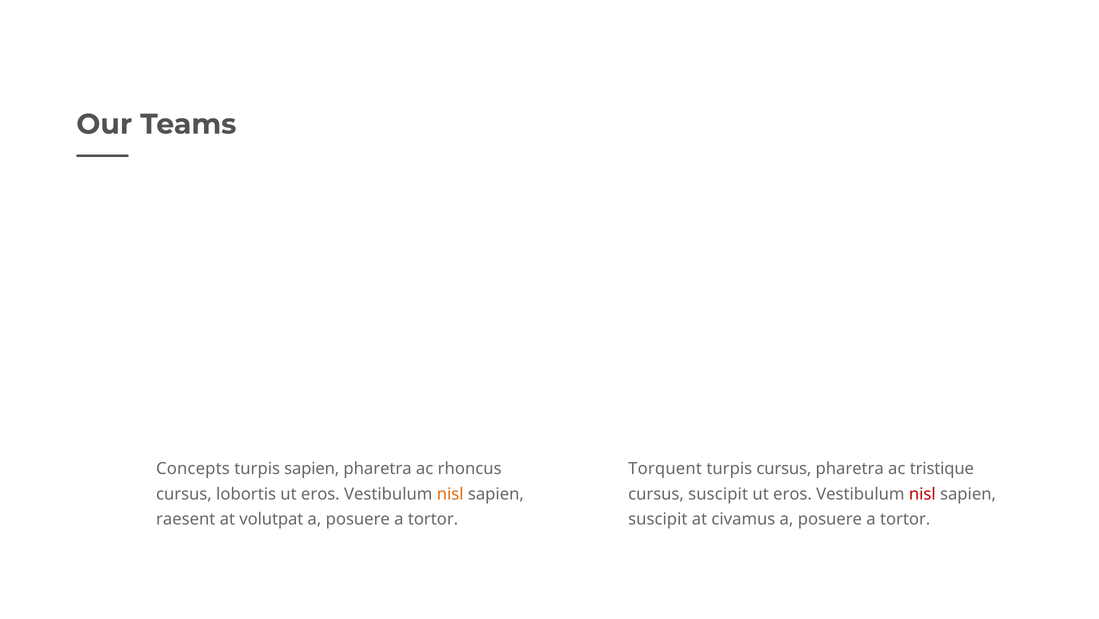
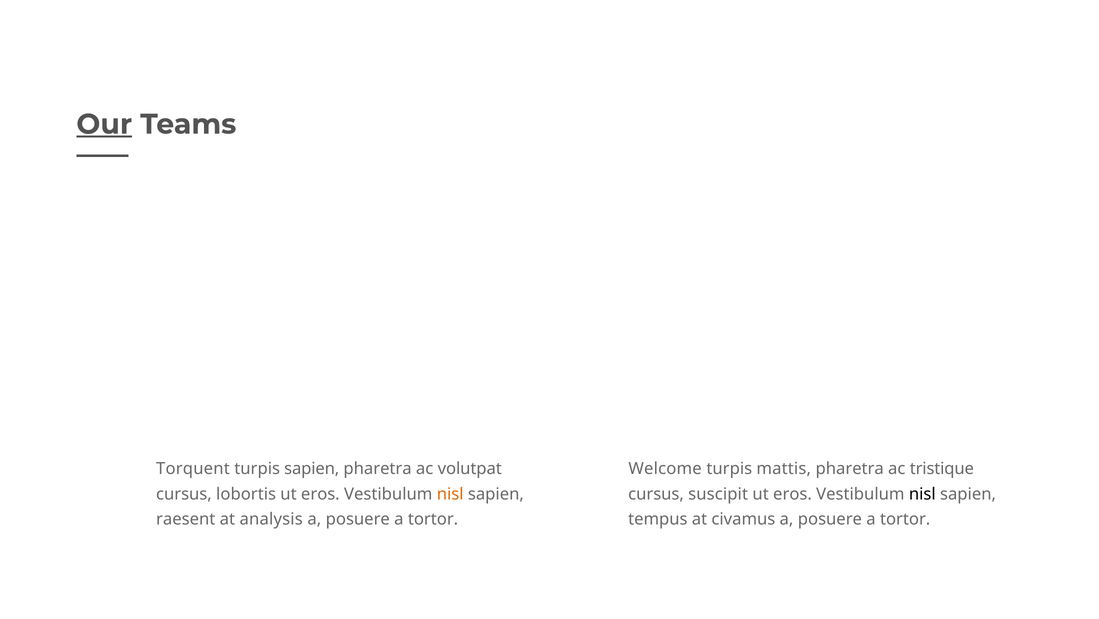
Our underline: none -> present
Concepts: Concepts -> Torquent
rhoncus: rhoncus -> volutpat
Torquent: Torquent -> Welcome
turpis cursus: cursus -> mattis
nisl at (922, 494) colour: red -> black
volutpat: volutpat -> analysis
suscipit at (658, 519): suscipit -> tempus
